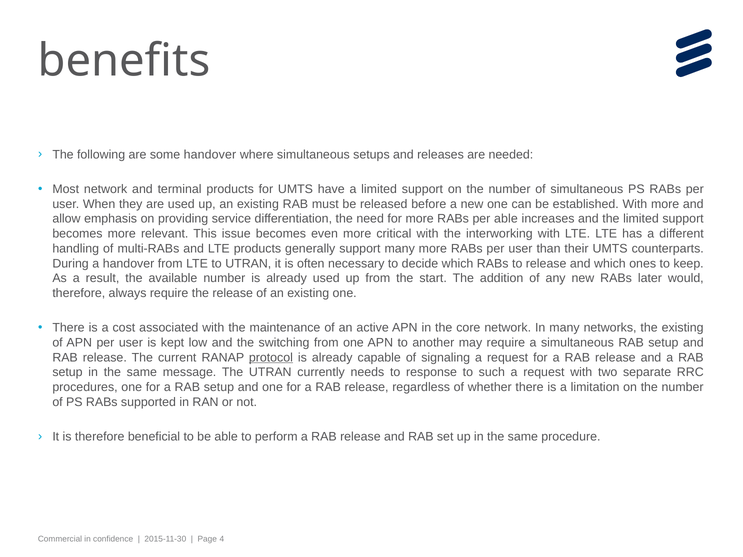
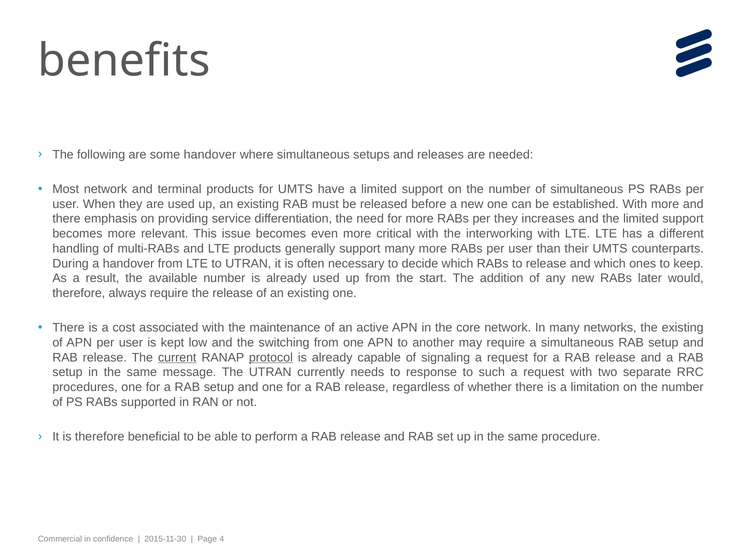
allow at (66, 219): allow -> there
per able: able -> they
current underline: none -> present
